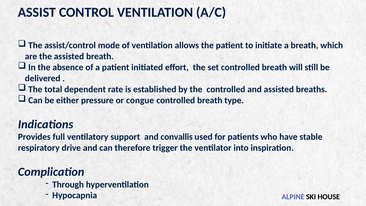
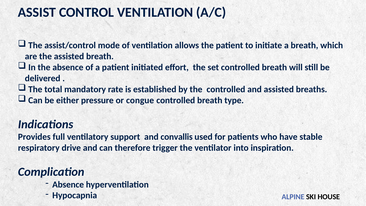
dependent: dependent -> mandatory
Through at (68, 184): Through -> Absence
